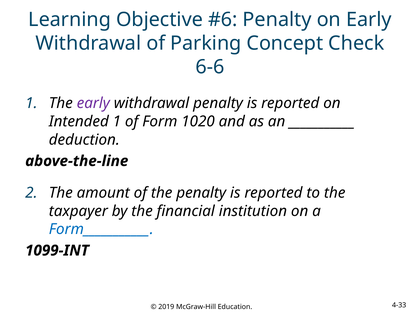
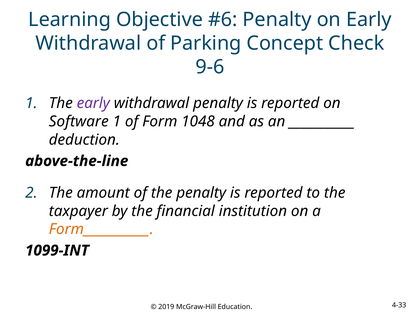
6-6: 6-6 -> 9-6
Intended: Intended -> Software
1020: 1020 -> 1048
Form___________ colour: blue -> orange
